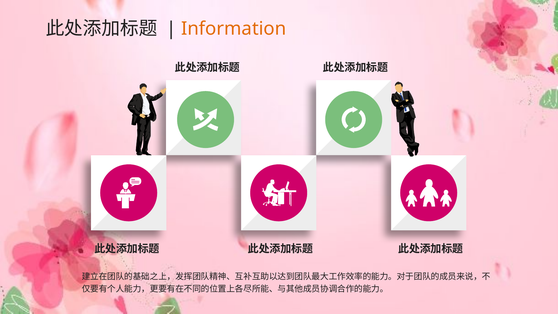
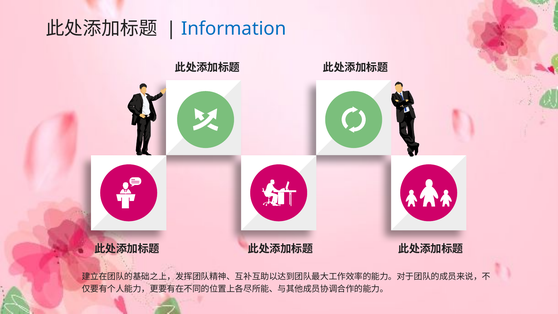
Information colour: orange -> blue
